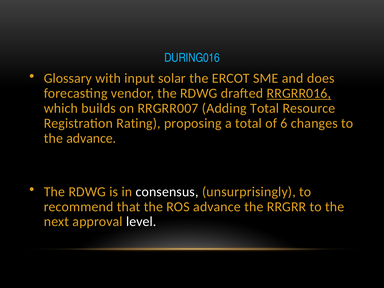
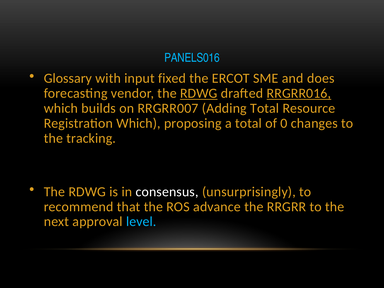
DURING016: DURING016 -> PANELS016
solar: solar -> fixed
RDWG at (199, 93) underline: none -> present
Registration Rating: Rating -> Which
6: 6 -> 0
the advance: advance -> tracking
level colour: white -> light blue
